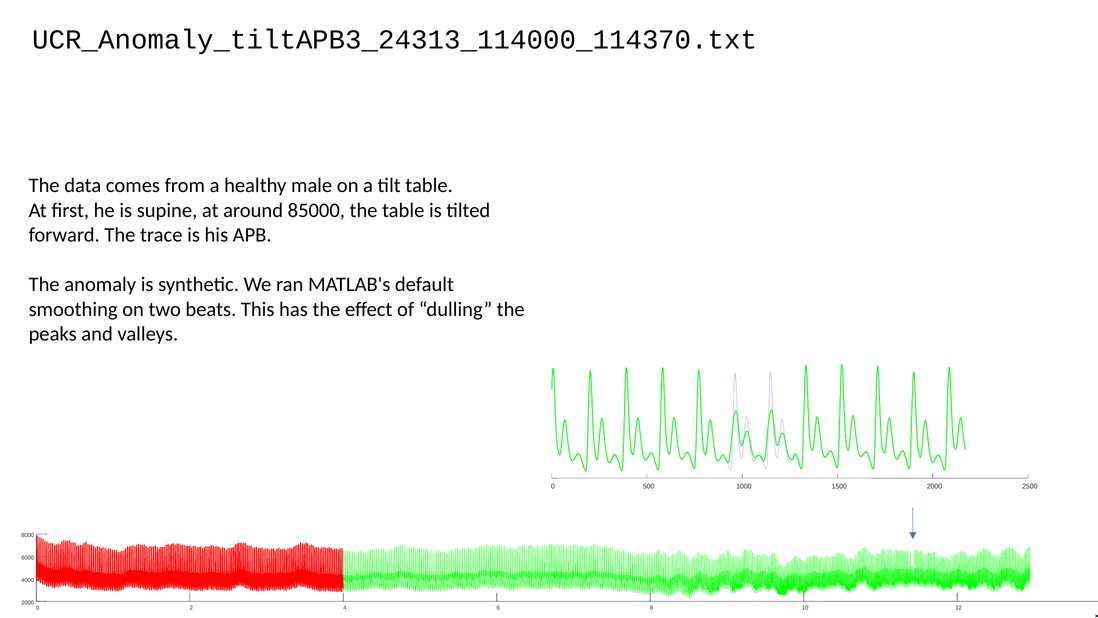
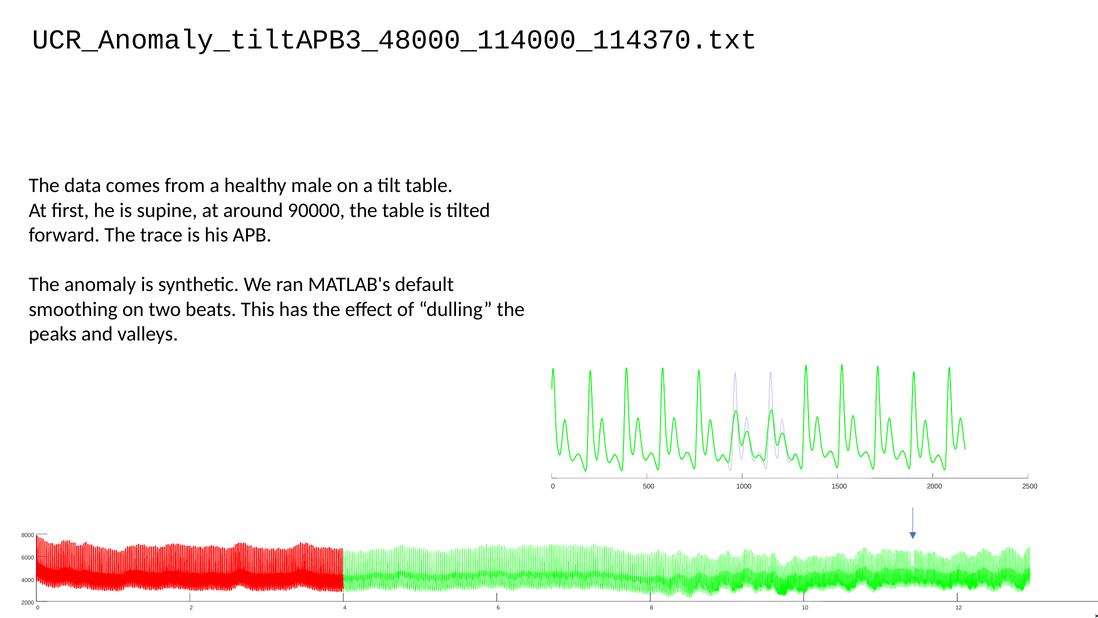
UCR_Anomaly_tiltAPB3_24313_114000_114370.txt: UCR_Anomaly_tiltAPB3_24313_114000_114370.txt -> UCR_Anomaly_tiltAPB3_48000_114000_114370.txt
85000: 85000 -> 90000
